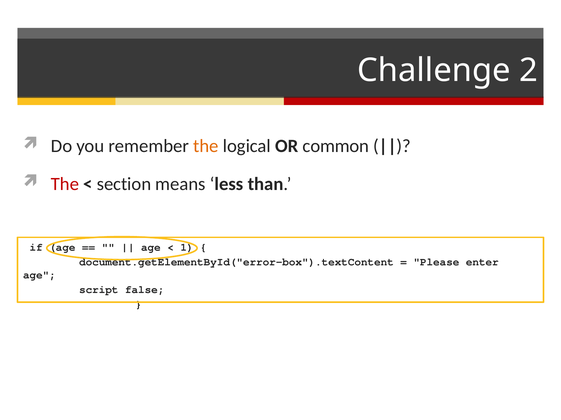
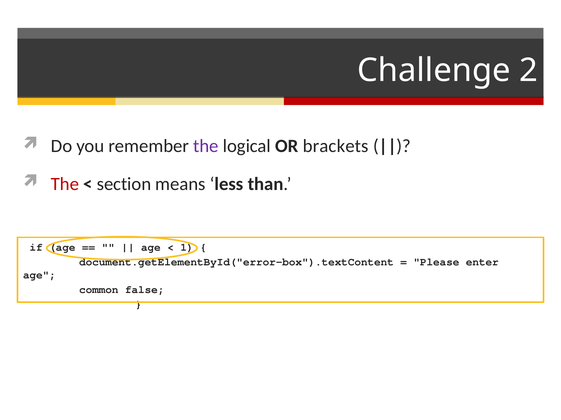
the at (206, 146) colour: orange -> purple
common: common -> brackets
script: script -> common
